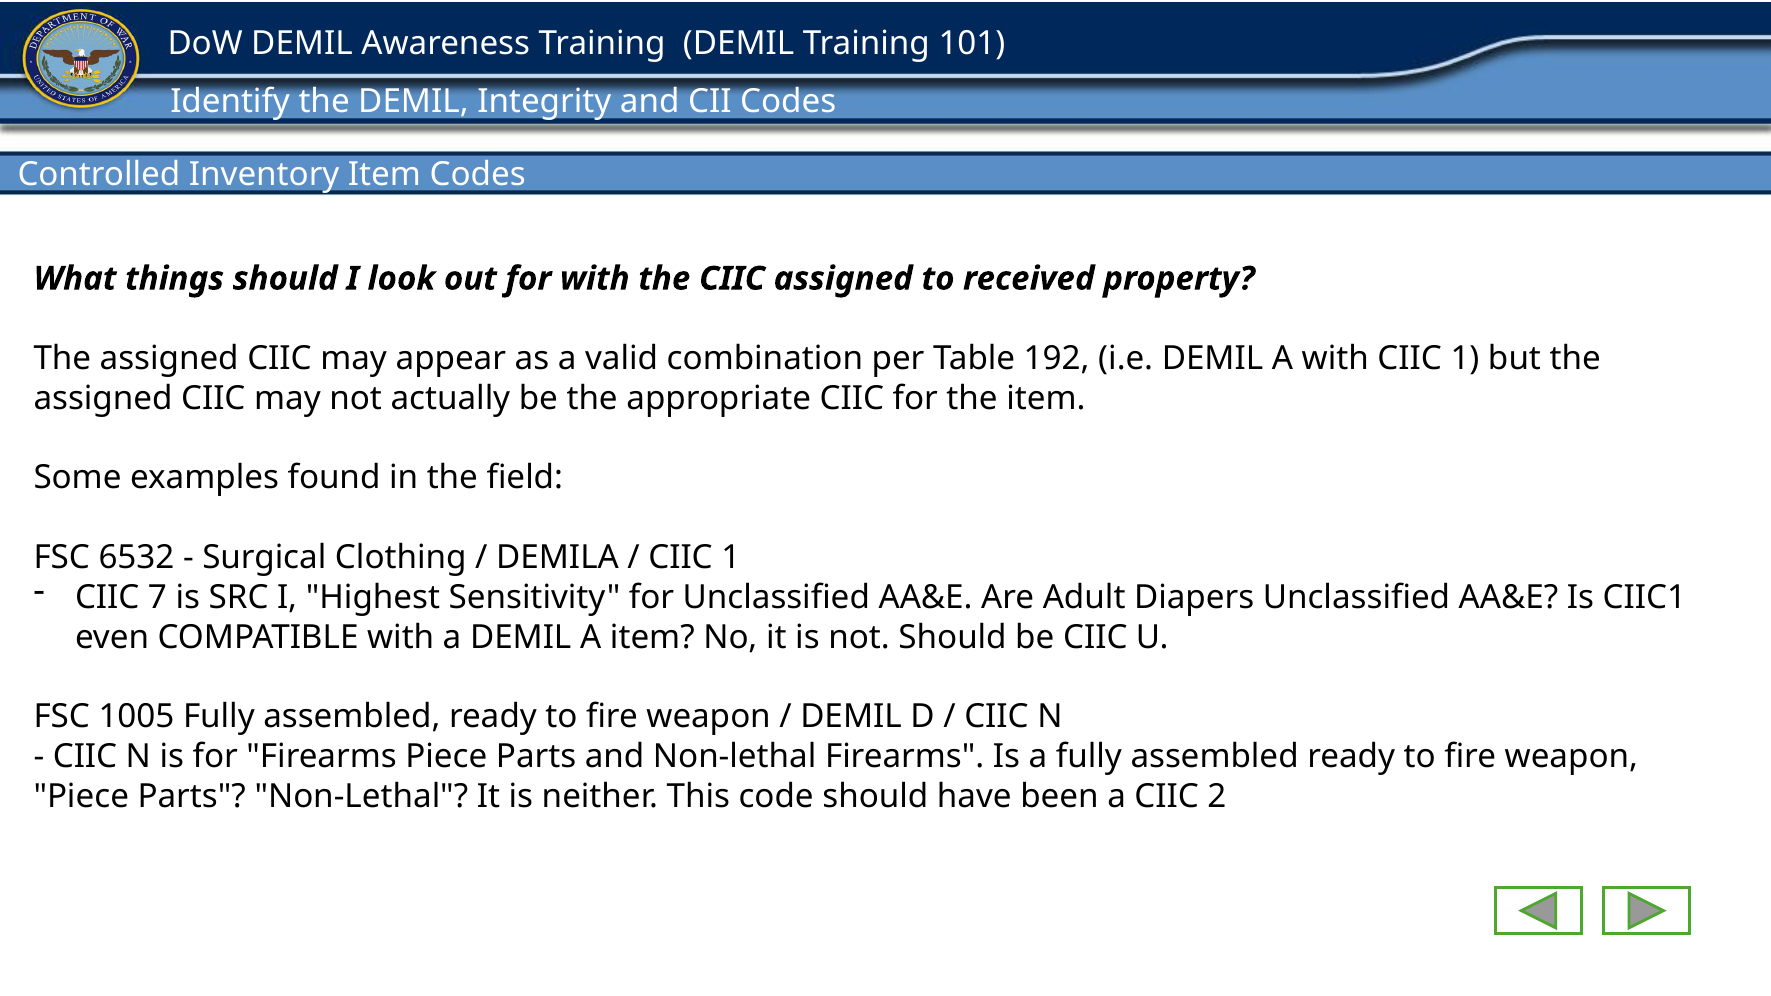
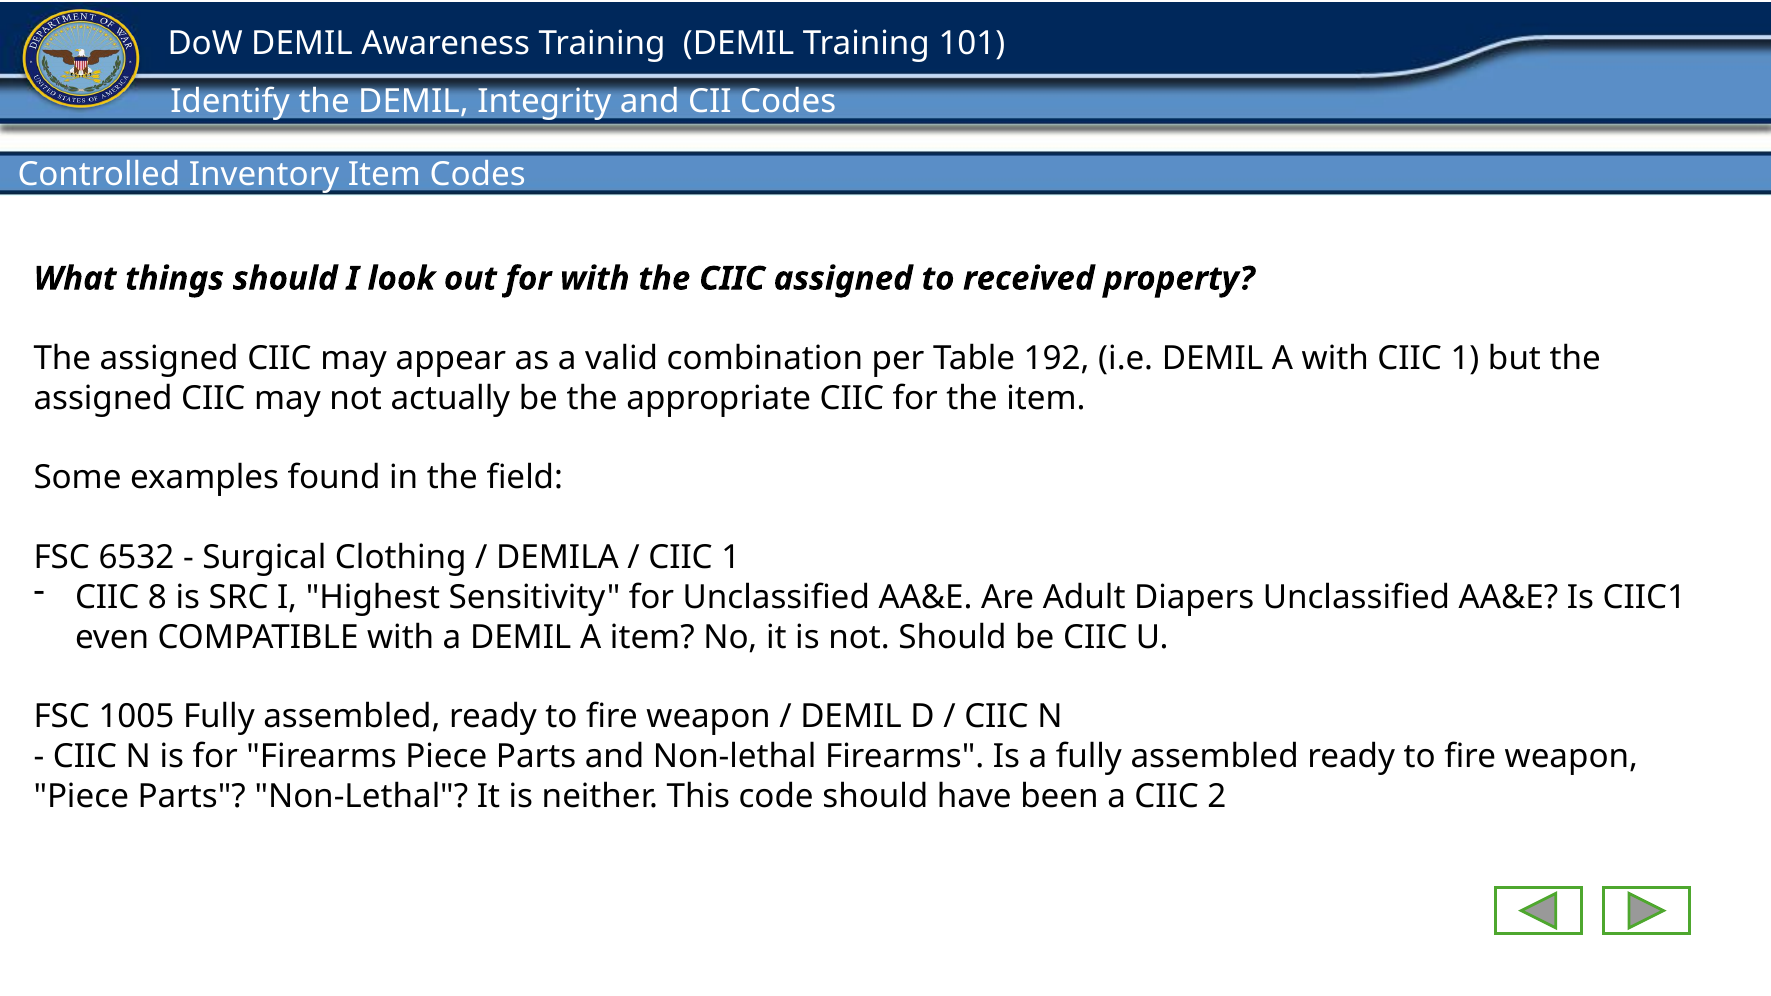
7: 7 -> 8
